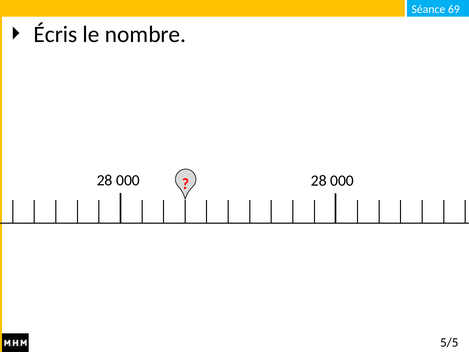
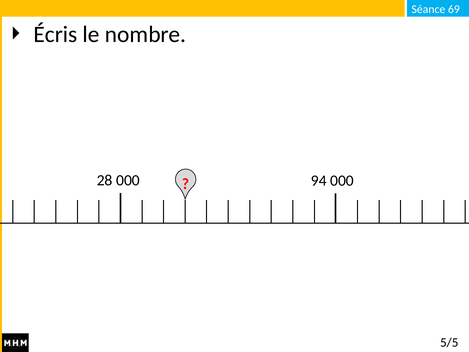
000 28: 28 -> 94
